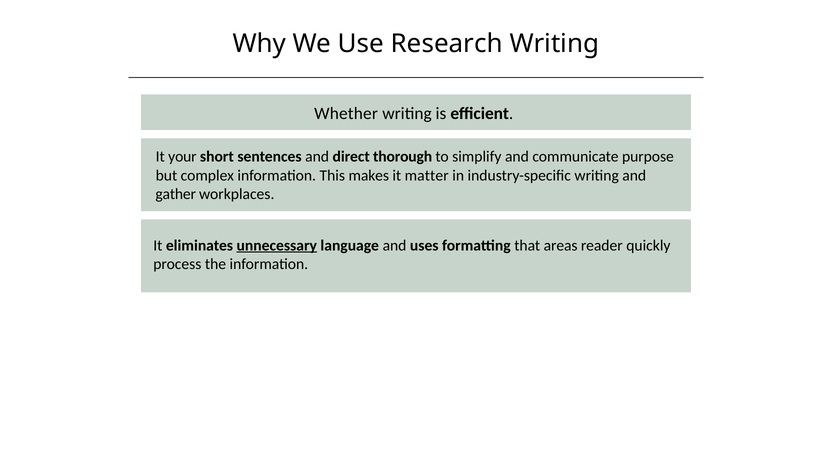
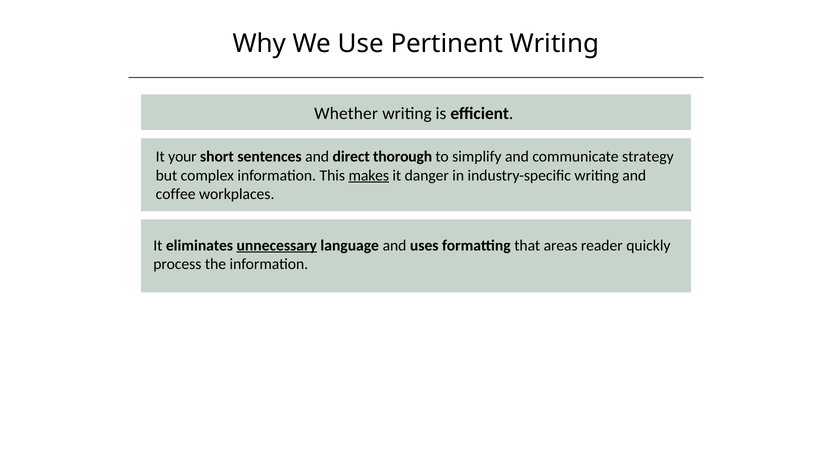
Research: Research -> Pertinent
purpose: purpose -> strategy
makes underline: none -> present
matter: matter -> danger
gather: gather -> coffee
